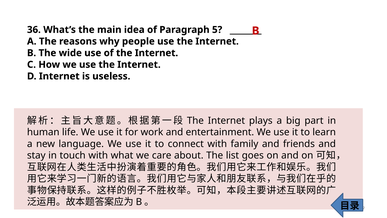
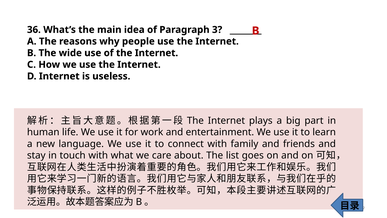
5: 5 -> 3
